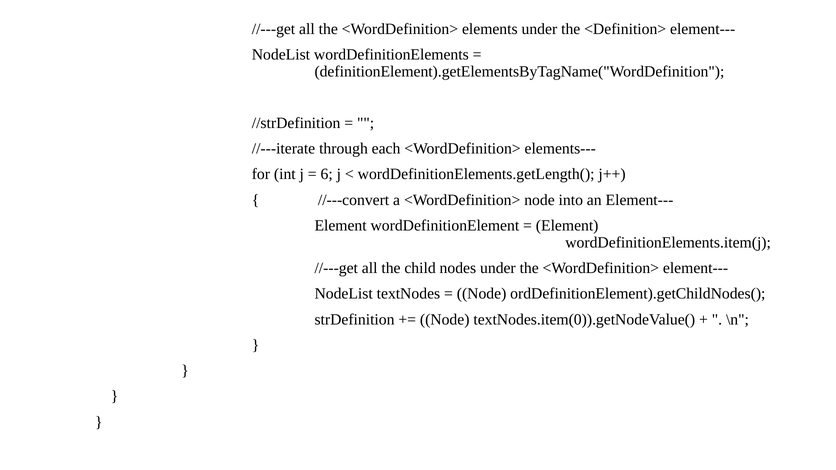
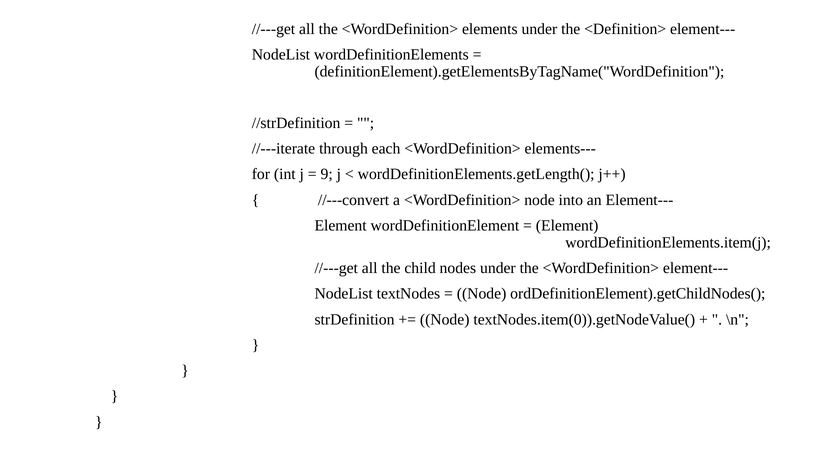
6: 6 -> 9
